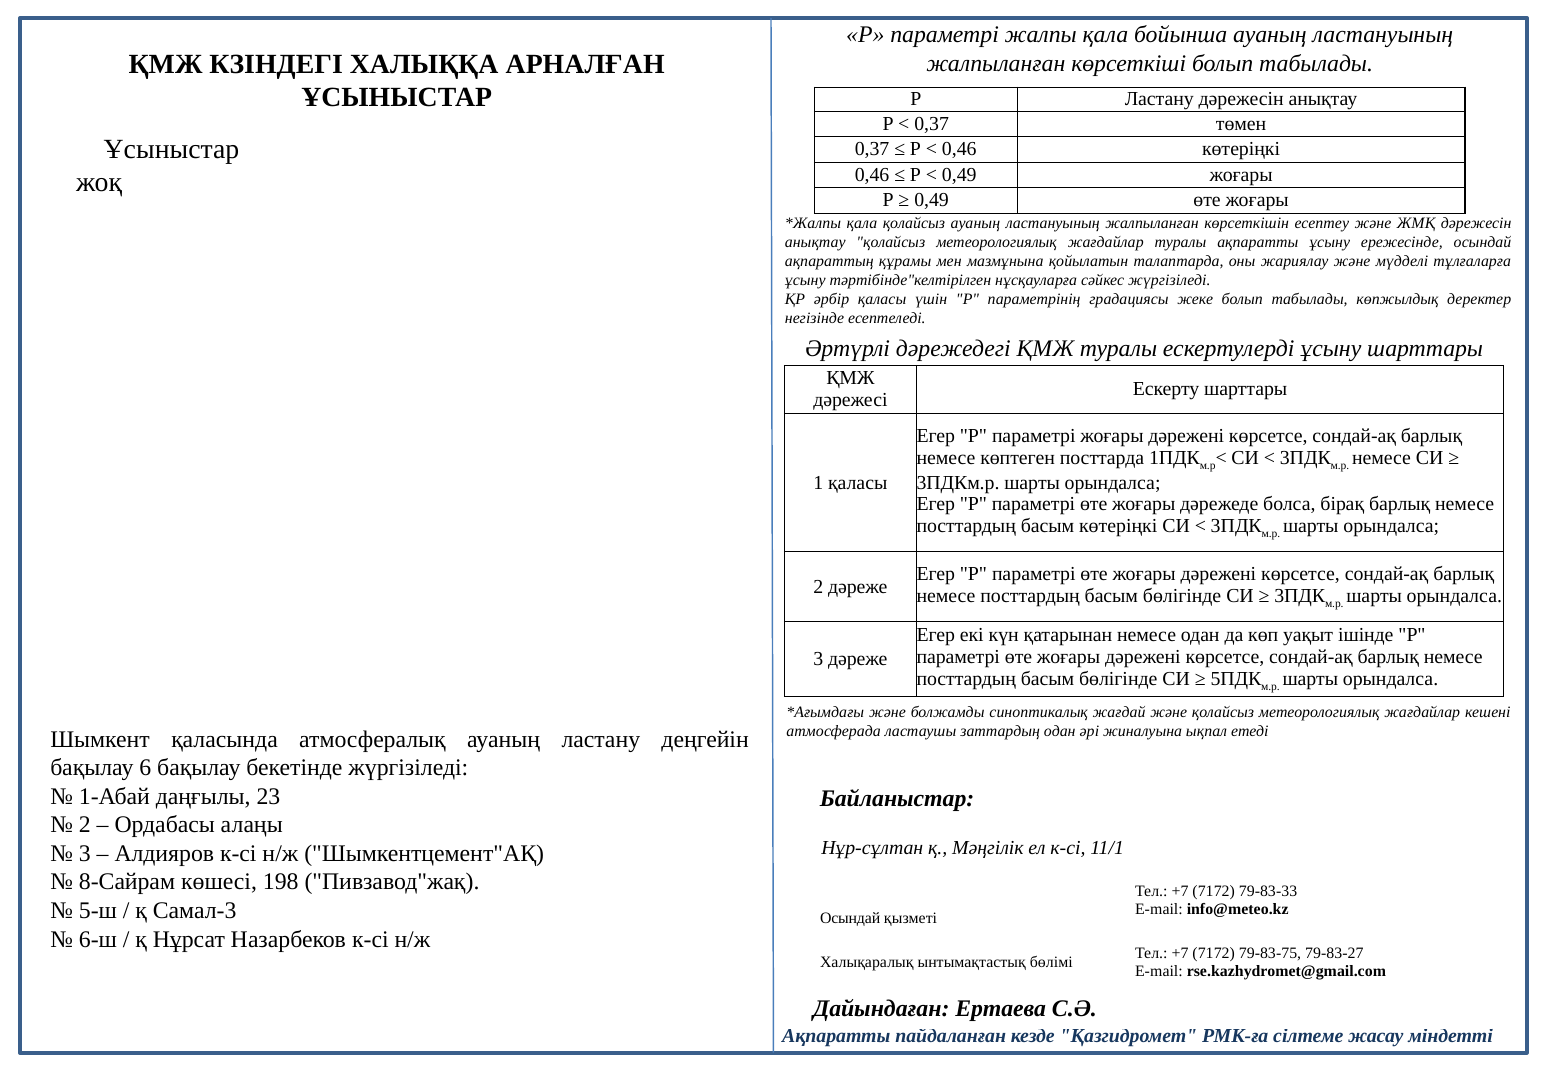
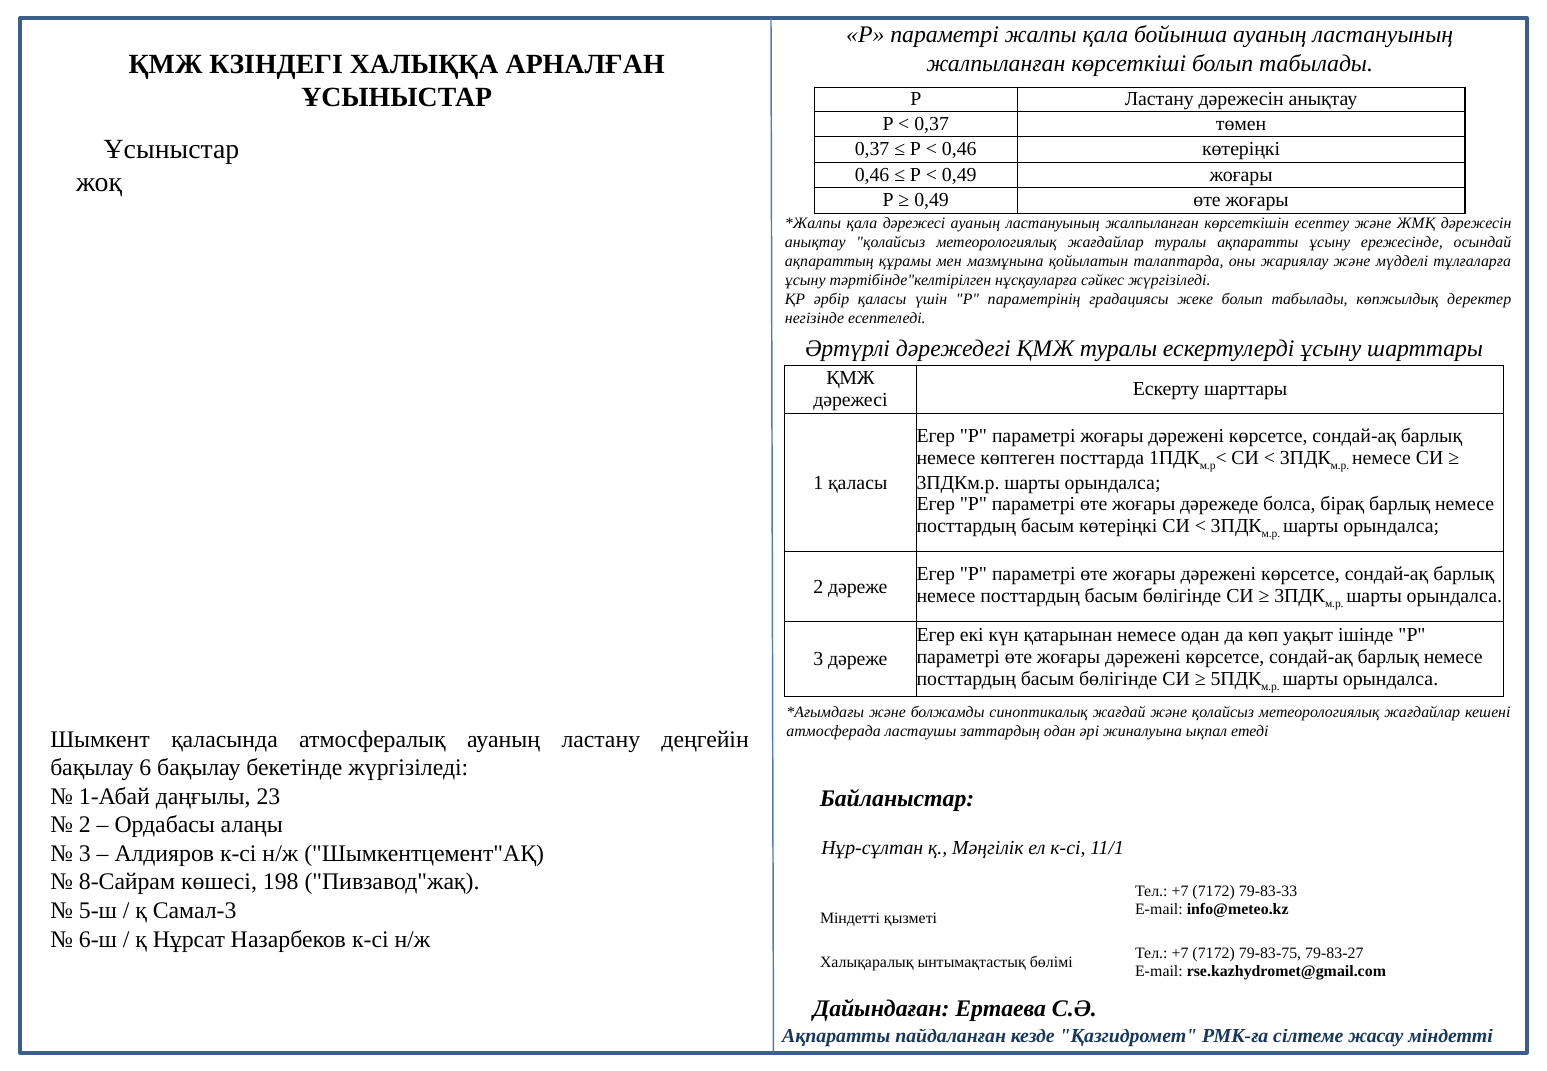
қала қолайсыз: қолайсыз -> дәрежесі
Осындай at (850, 918): Осындай -> Міндетті
